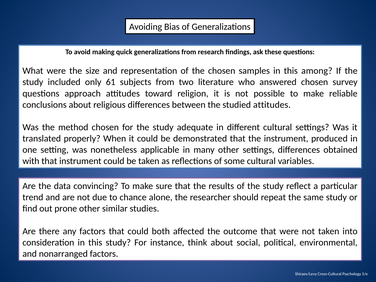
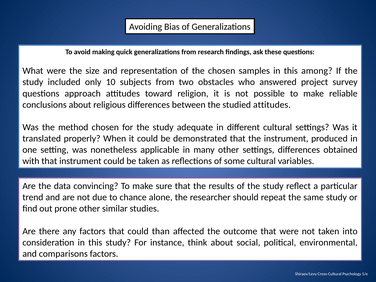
61: 61 -> 10
literature: literature -> obstacles
answered chosen: chosen -> project
both: both -> than
nonarranged: nonarranged -> comparisons
